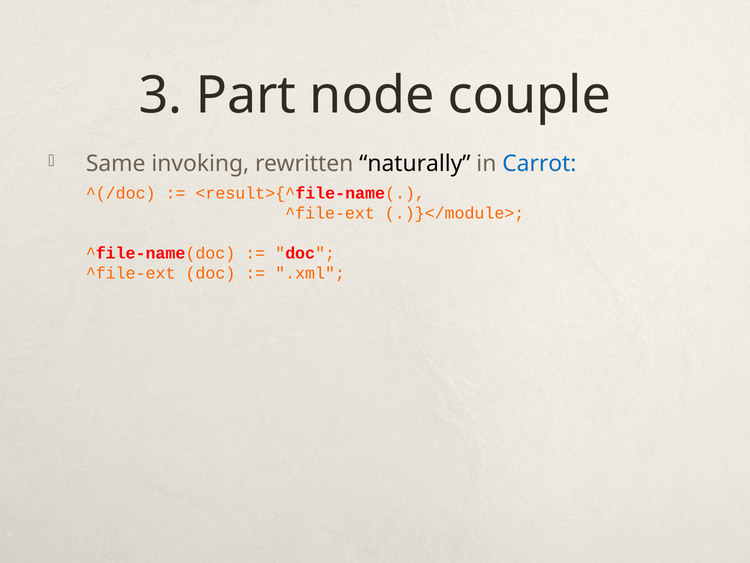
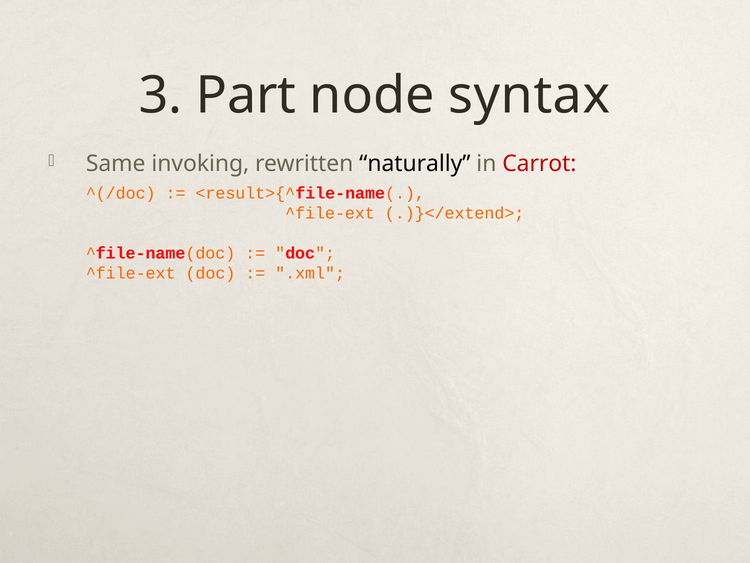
couple: couple -> syntax
Carrot colour: blue -> red
.)}</module>: .)}</module> -> .)}</extend>
